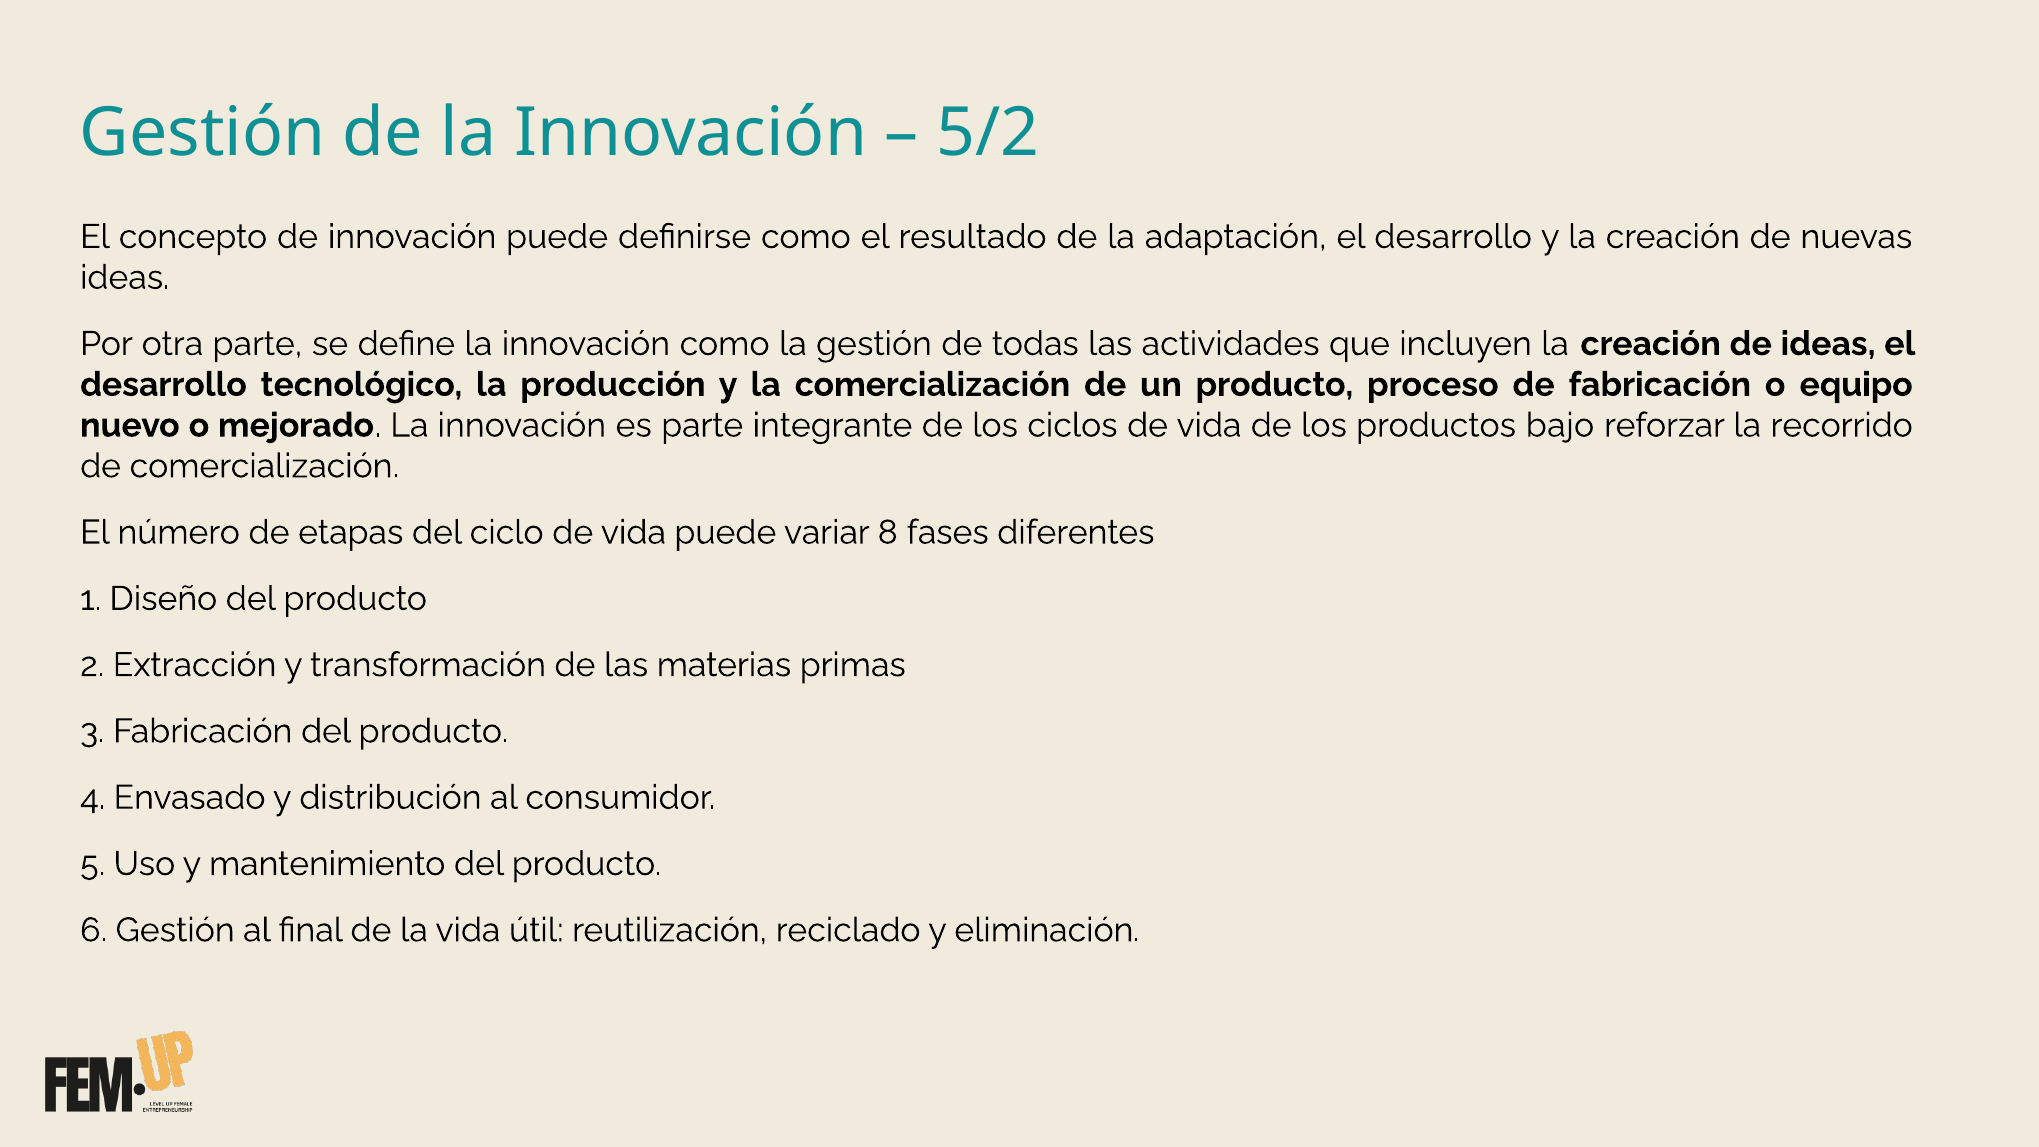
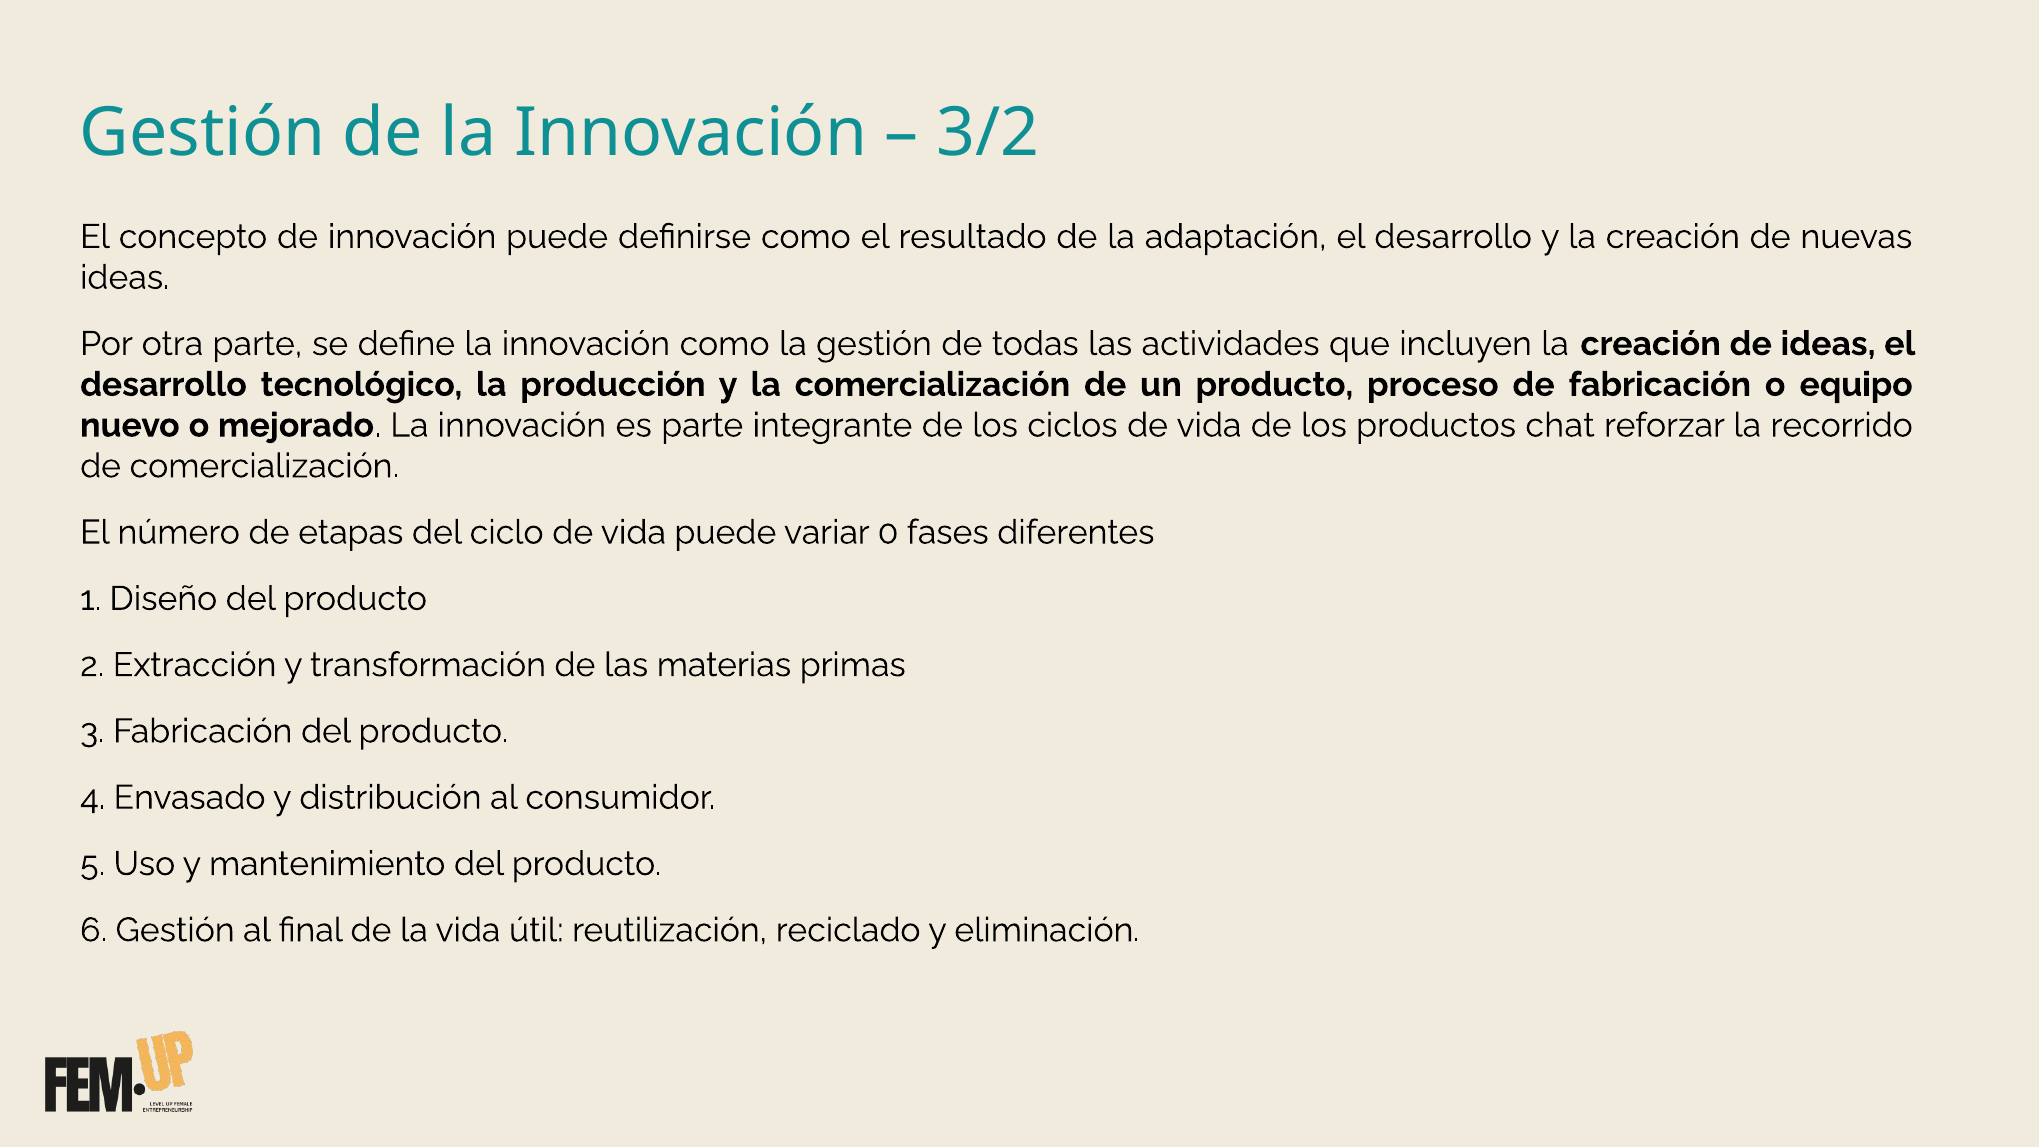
5/2: 5/2 -> 3/2
bajo: bajo -> chat
8: 8 -> 0
